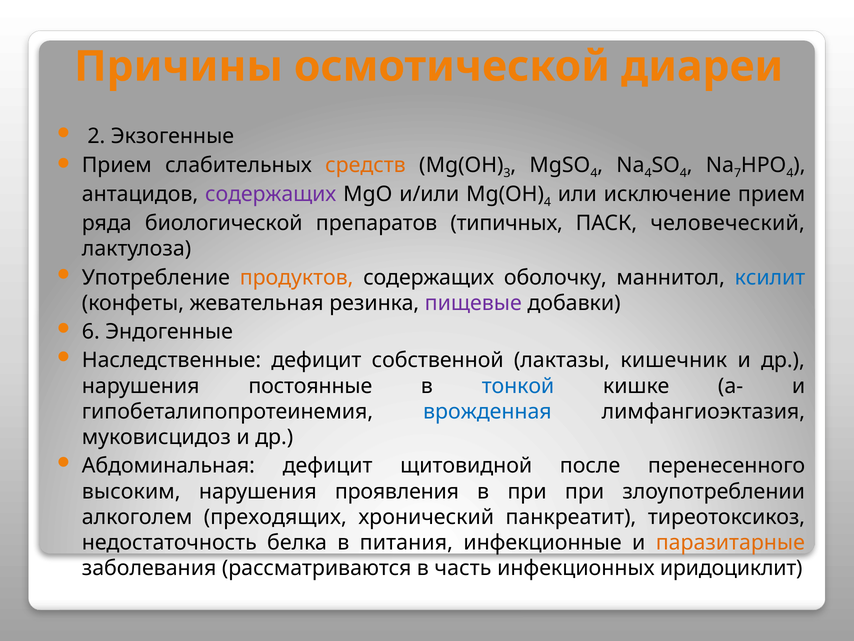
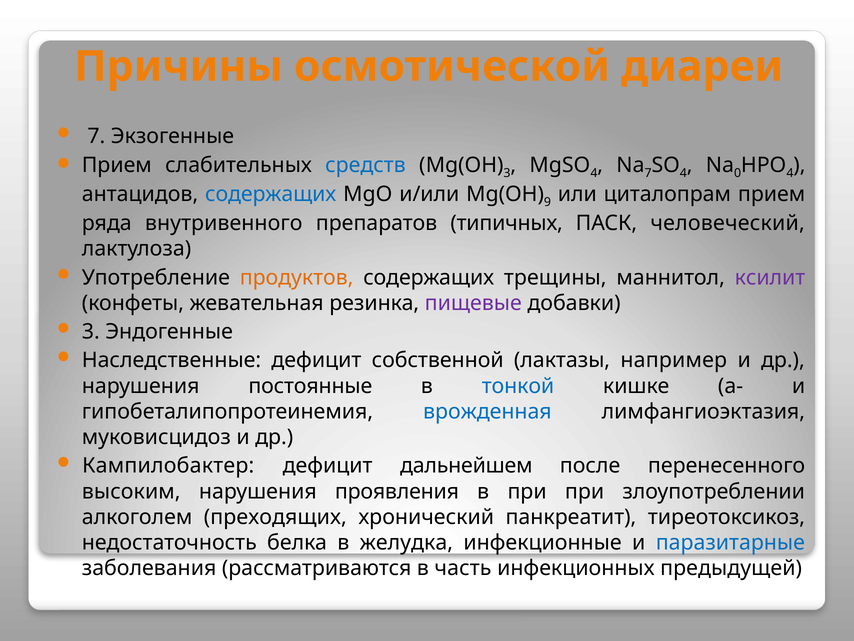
2 at (96, 136): 2 -> 7
средств colour: orange -> blue
4 at (648, 173): 4 -> 7
7: 7 -> 0
содержащих at (271, 194) colour: purple -> blue
4 at (547, 202): 4 -> 9
исключение: исключение -> циталопрам
биологической: биологической -> внутривенного
оболочку: оболочку -> трещины
ксилит colour: blue -> purple
6 at (91, 331): 6 -> 3
кишечник: кишечник -> например
Абдоминальная: Абдоминальная -> Кампилобактер
щитовидной: щитовидной -> дальнейшем
питания: питания -> желудка
паразитарные colour: orange -> blue
иридоциклит: иридоциклит -> предыдущей
